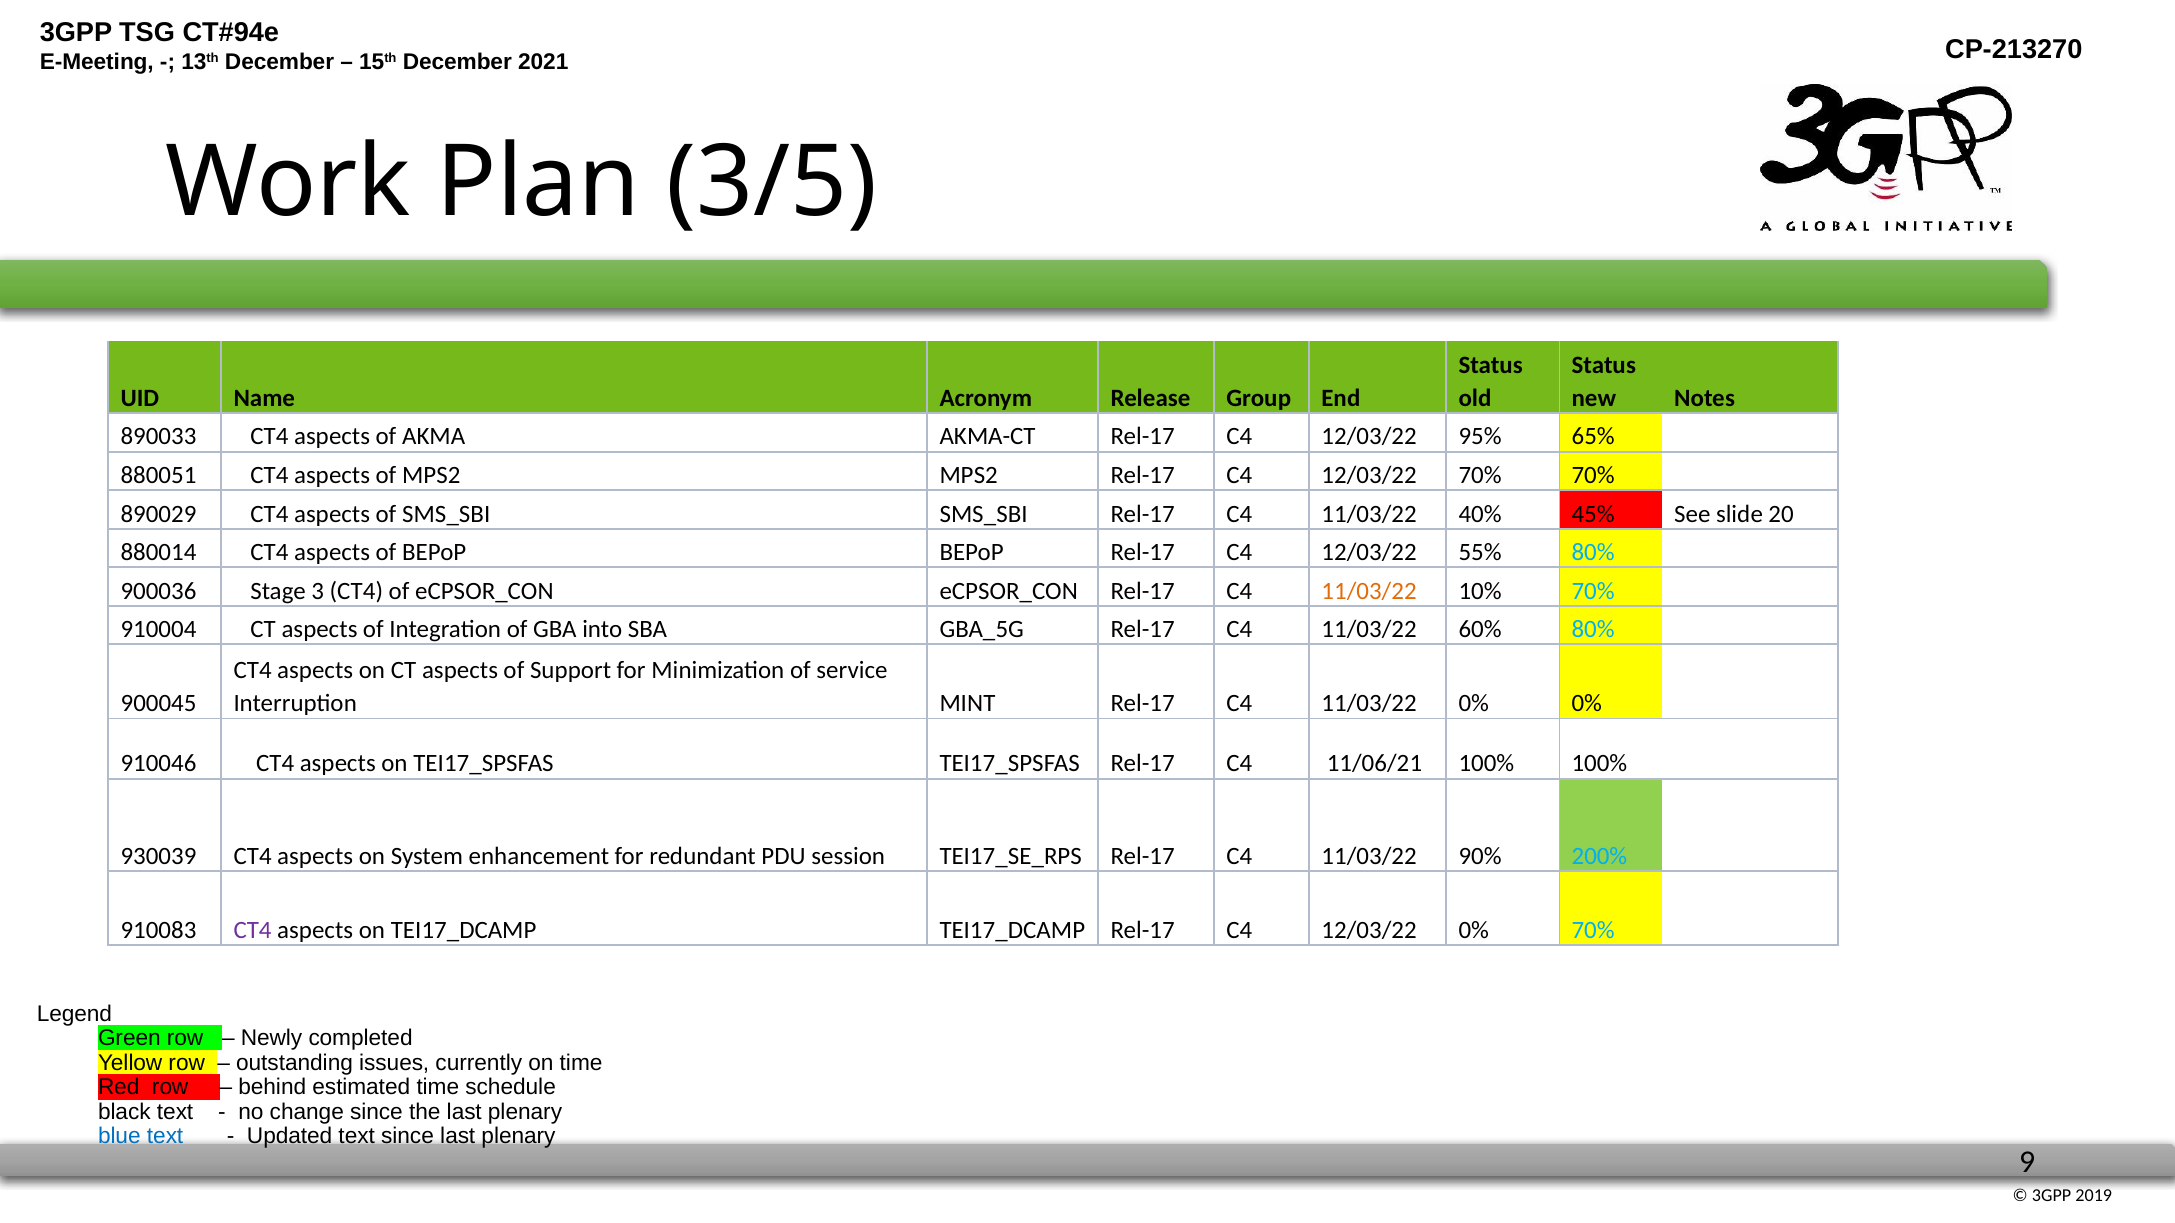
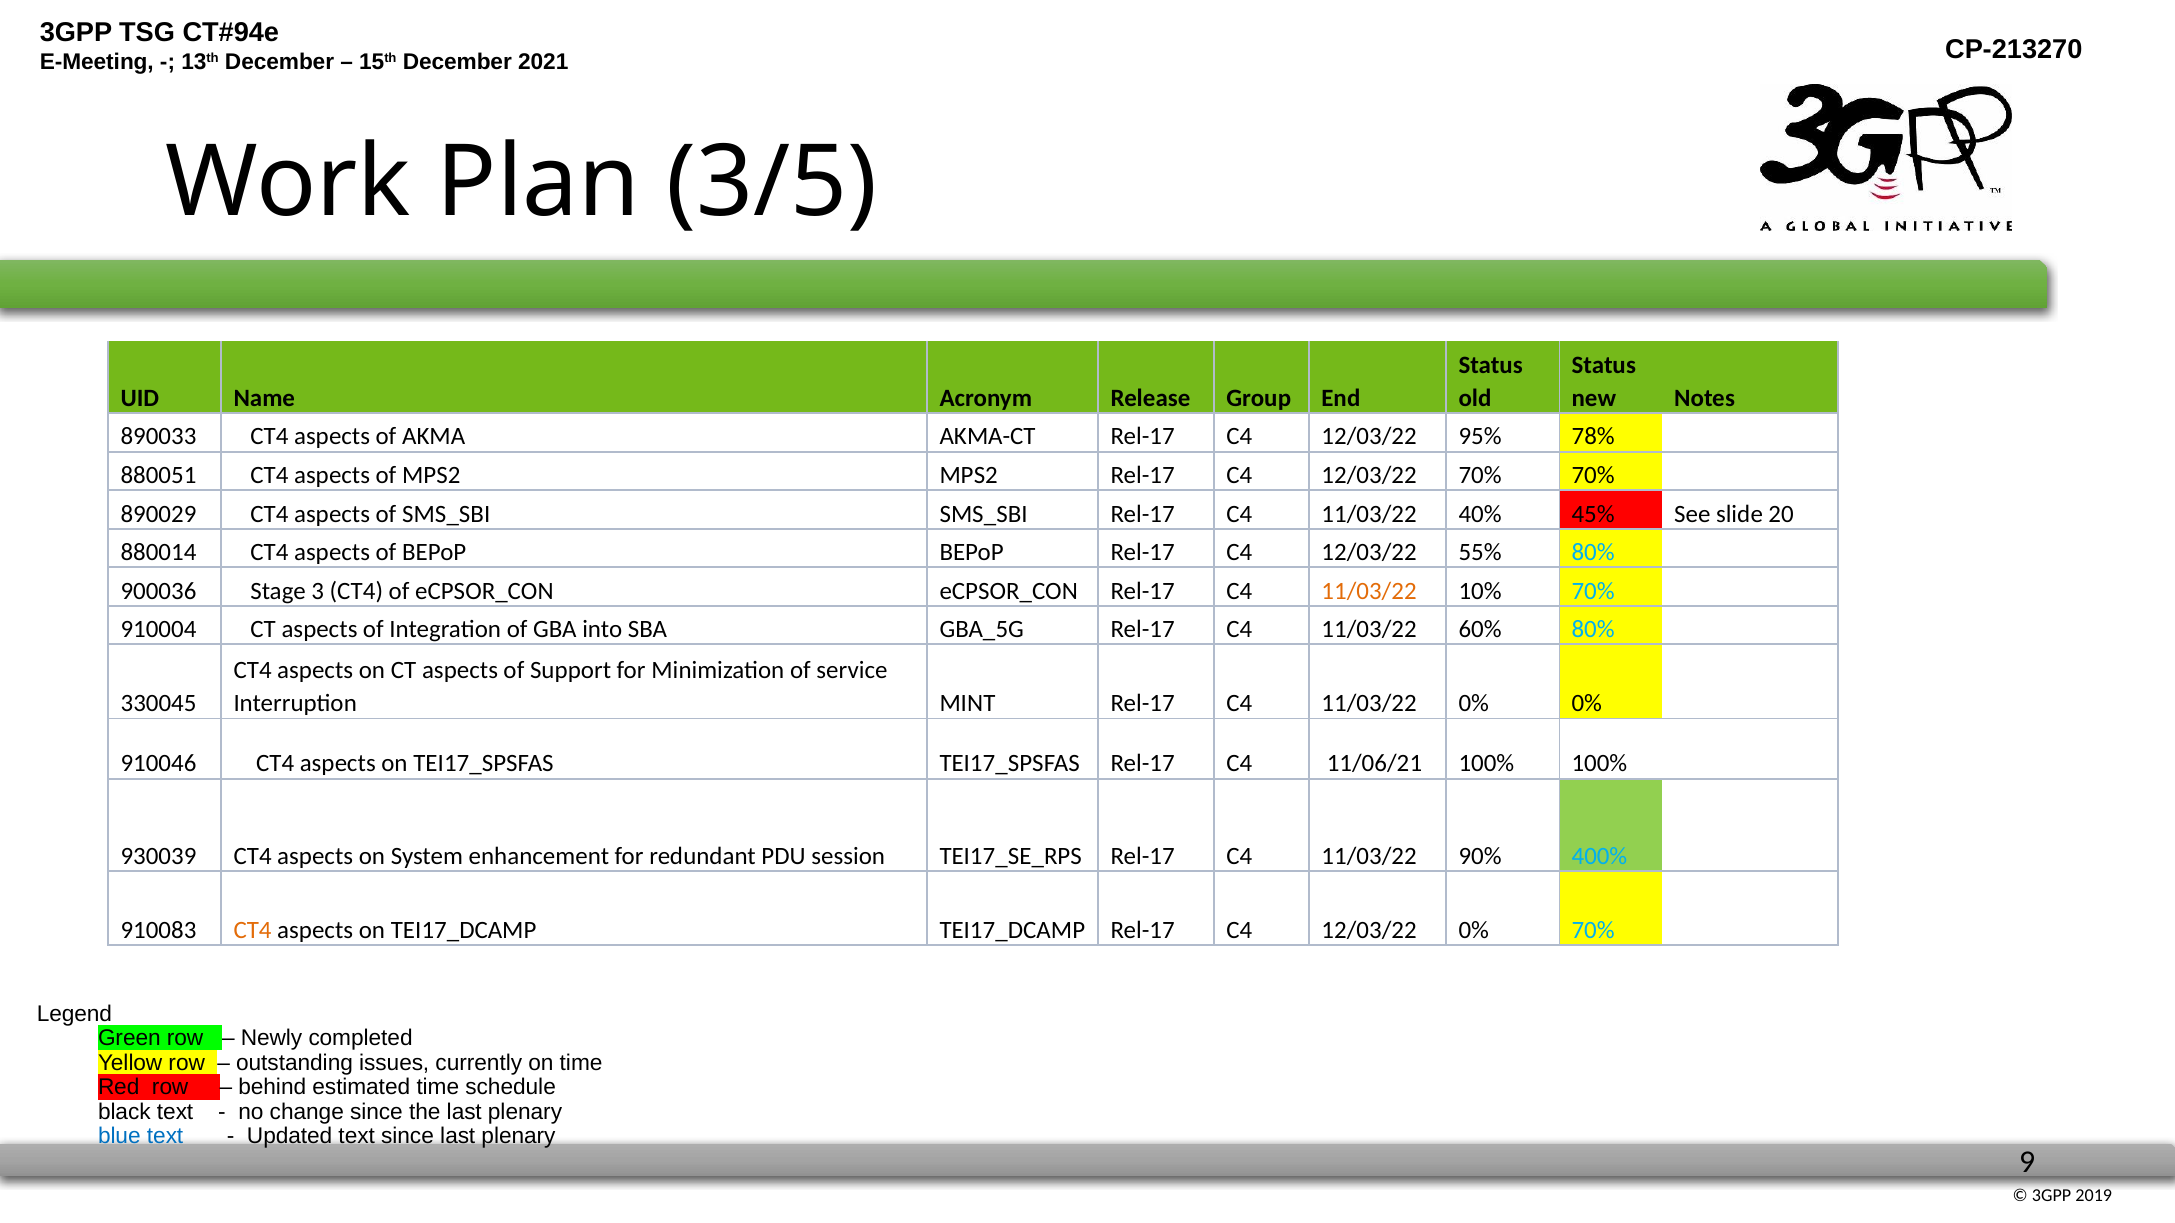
65%: 65% -> 78%
900045: 900045 -> 330045
200%: 200% -> 400%
CT4 at (253, 930) colour: purple -> orange
